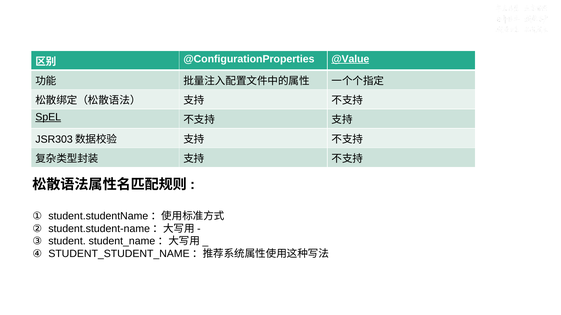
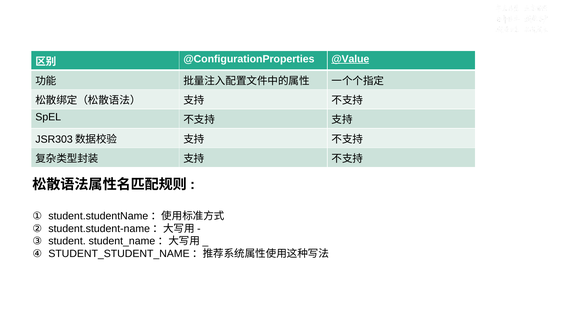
SpEL underline: present -> none
